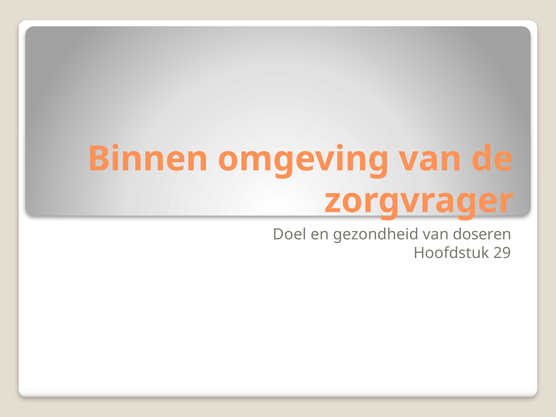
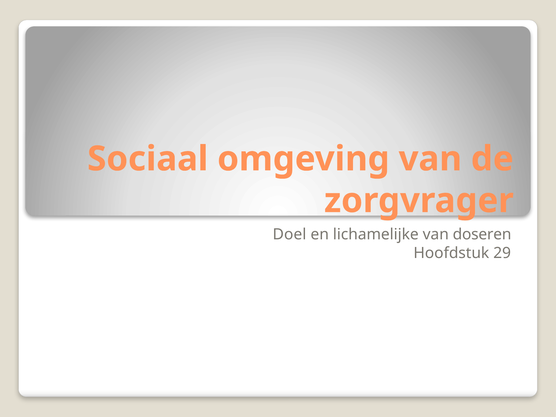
Binnen: Binnen -> Sociaal
gezondheid: gezondheid -> lichamelijke
